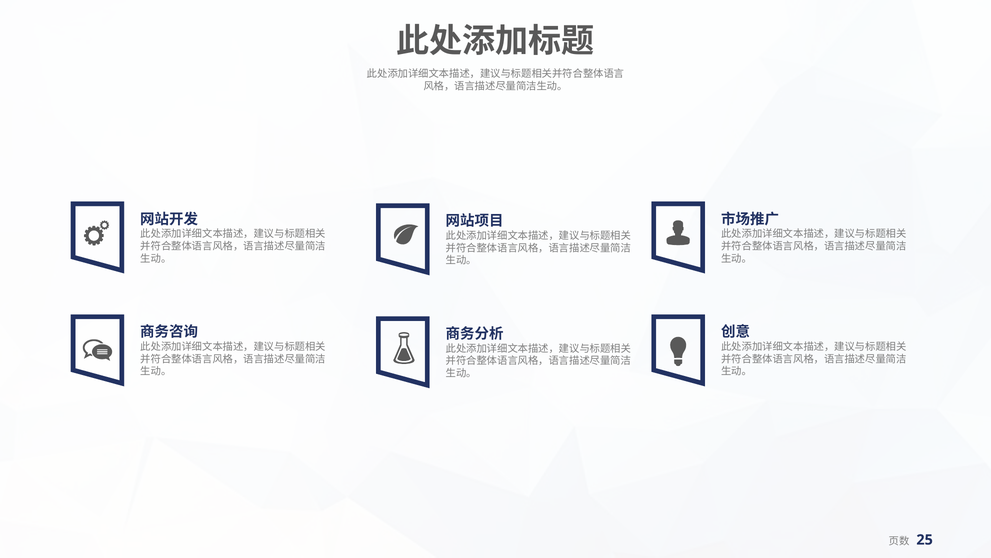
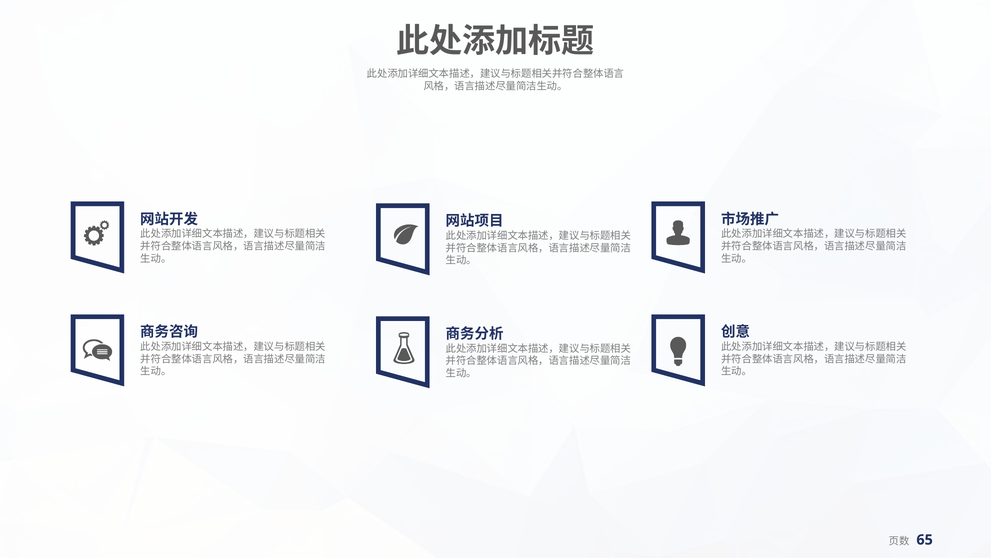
25: 25 -> 65
